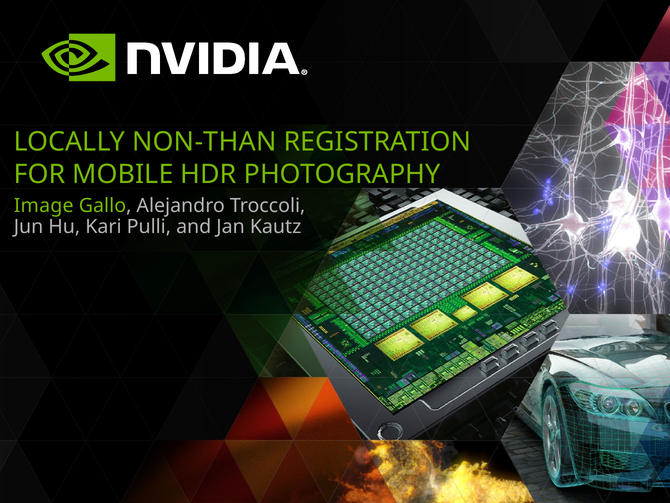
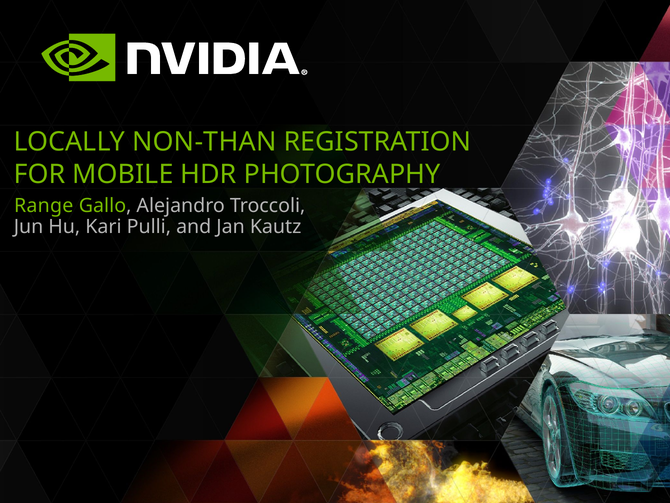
Image: Image -> Range
